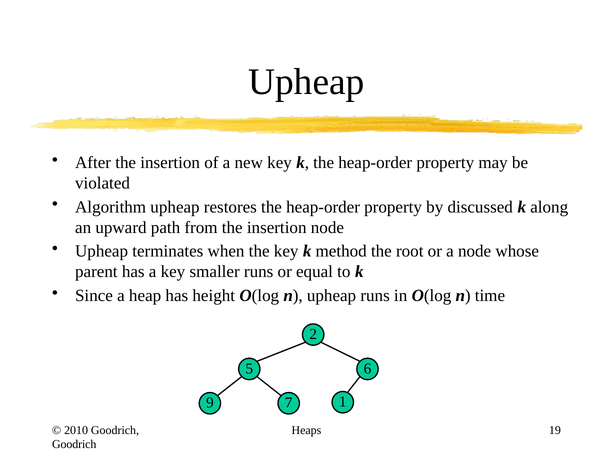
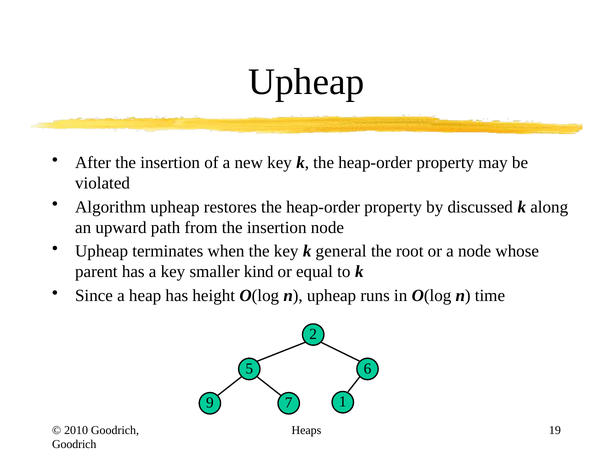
method: method -> general
smaller runs: runs -> kind
